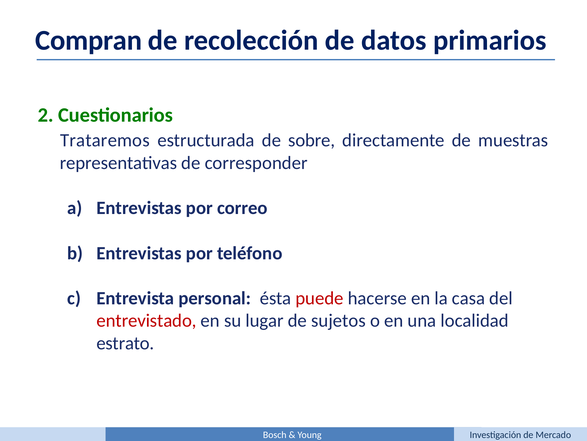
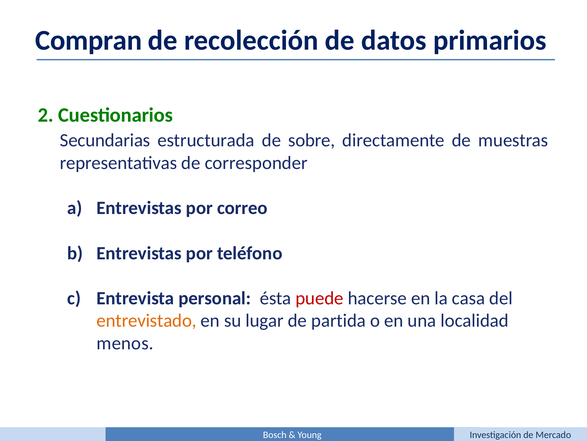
Trataremos: Trataremos -> Secundarias
entrevistado colour: red -> orange
sujetos: sujetos -> partida
estrato: estrato -> menos
